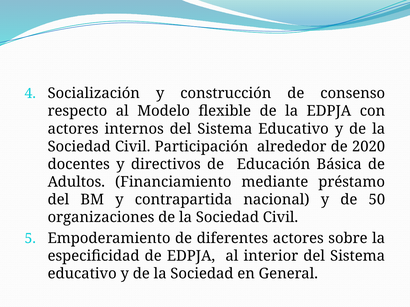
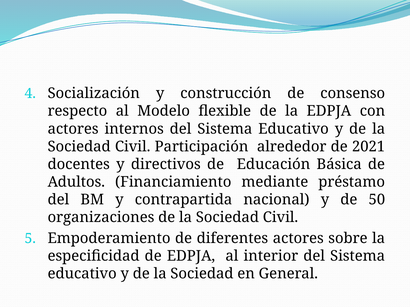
2020: 2020 -> 2021
